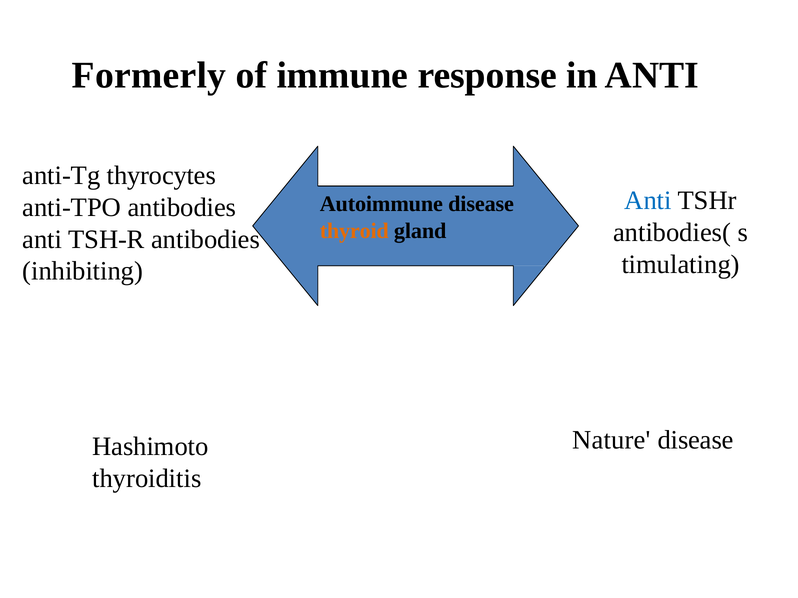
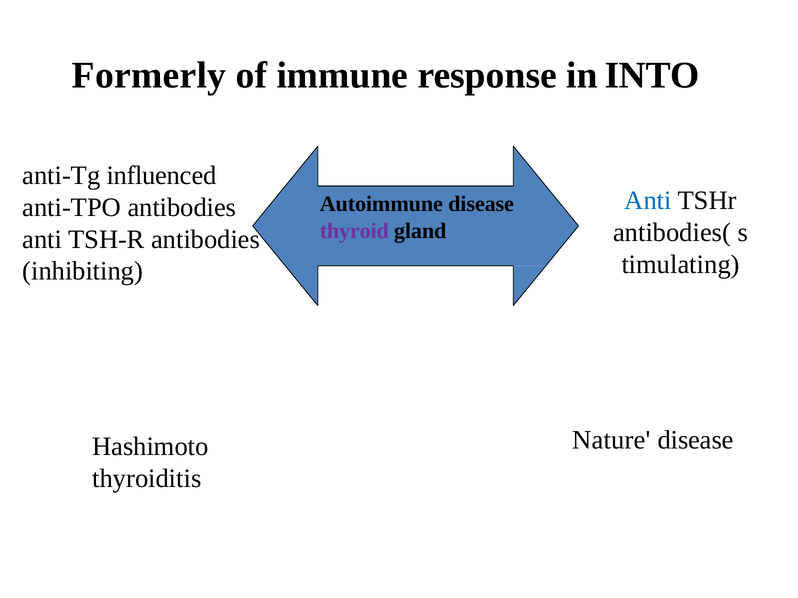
in ANTI: ANTI -> INTO
thyrocytes: thyrocytes -> influenced
thyroid colour: orange -> purple
